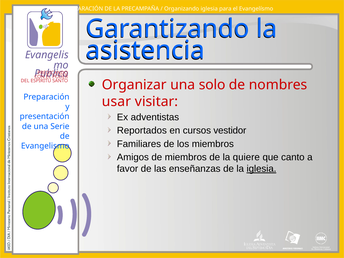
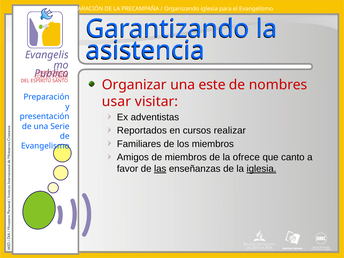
solo: solo -> este
vestidor: vestidor -> realizar
quiere: quiere -> ofrece
las underline: none -> present
